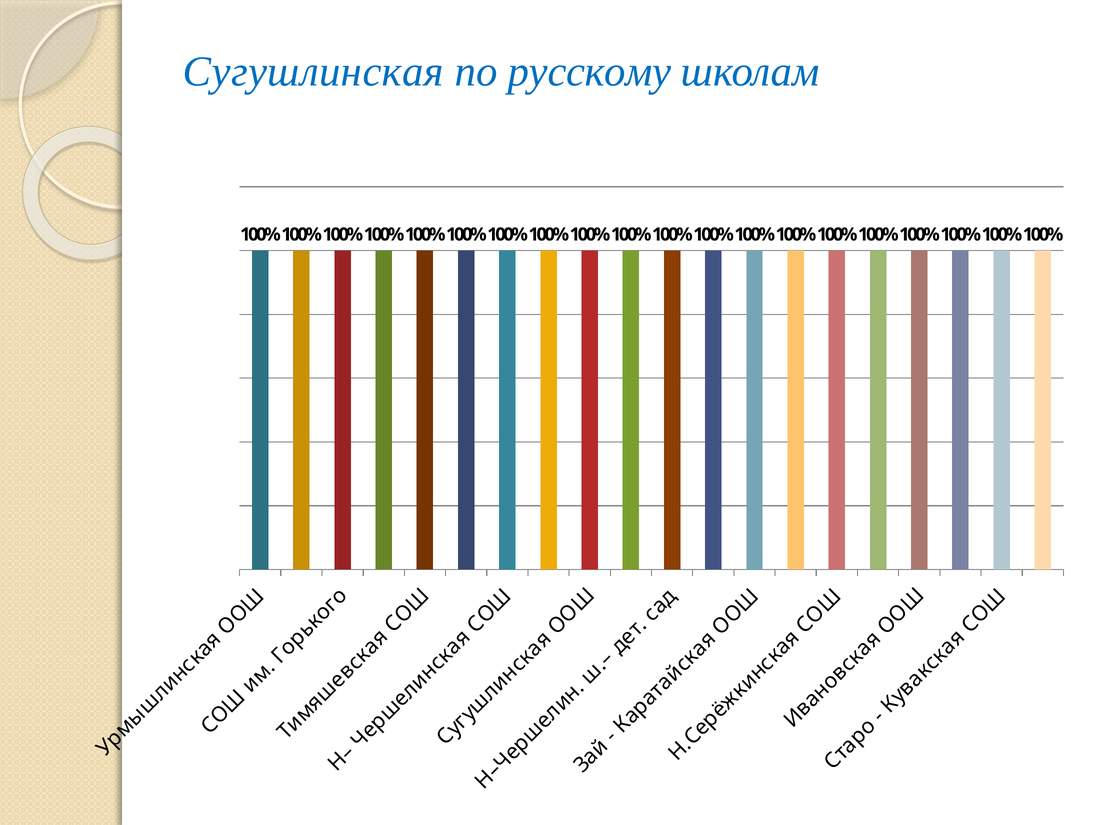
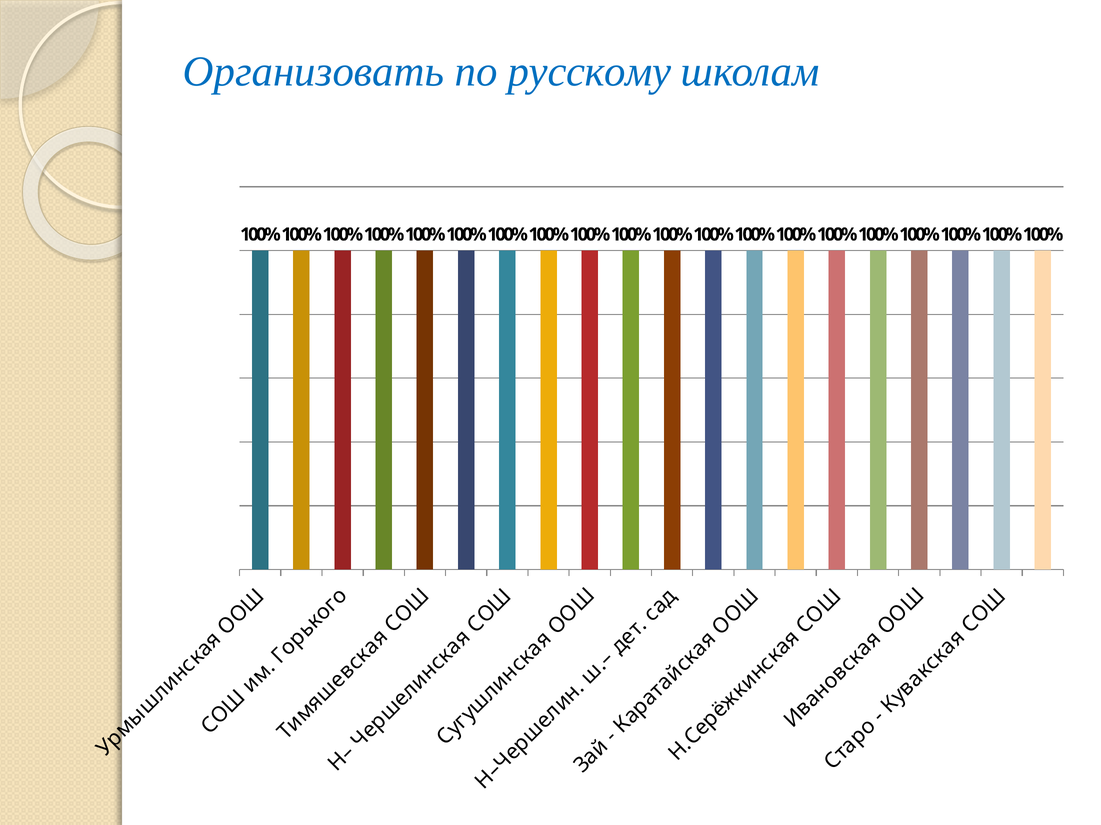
Сугушлинская: Сугушлинская -> Организовать
